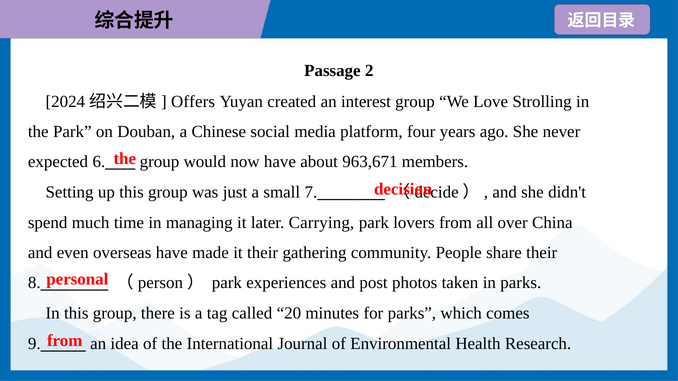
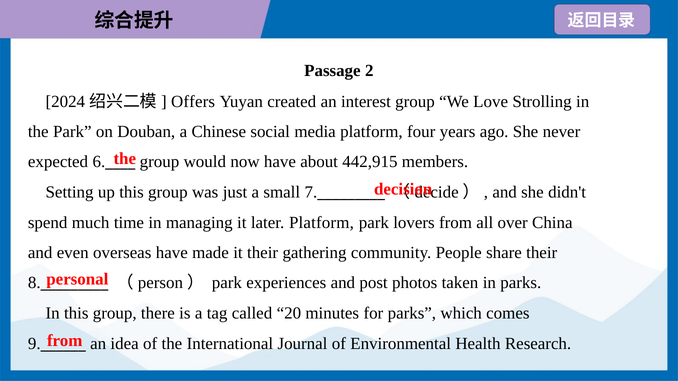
963,671: 963,671 -> 442,915
later Carrying: Carrying -> Platform
